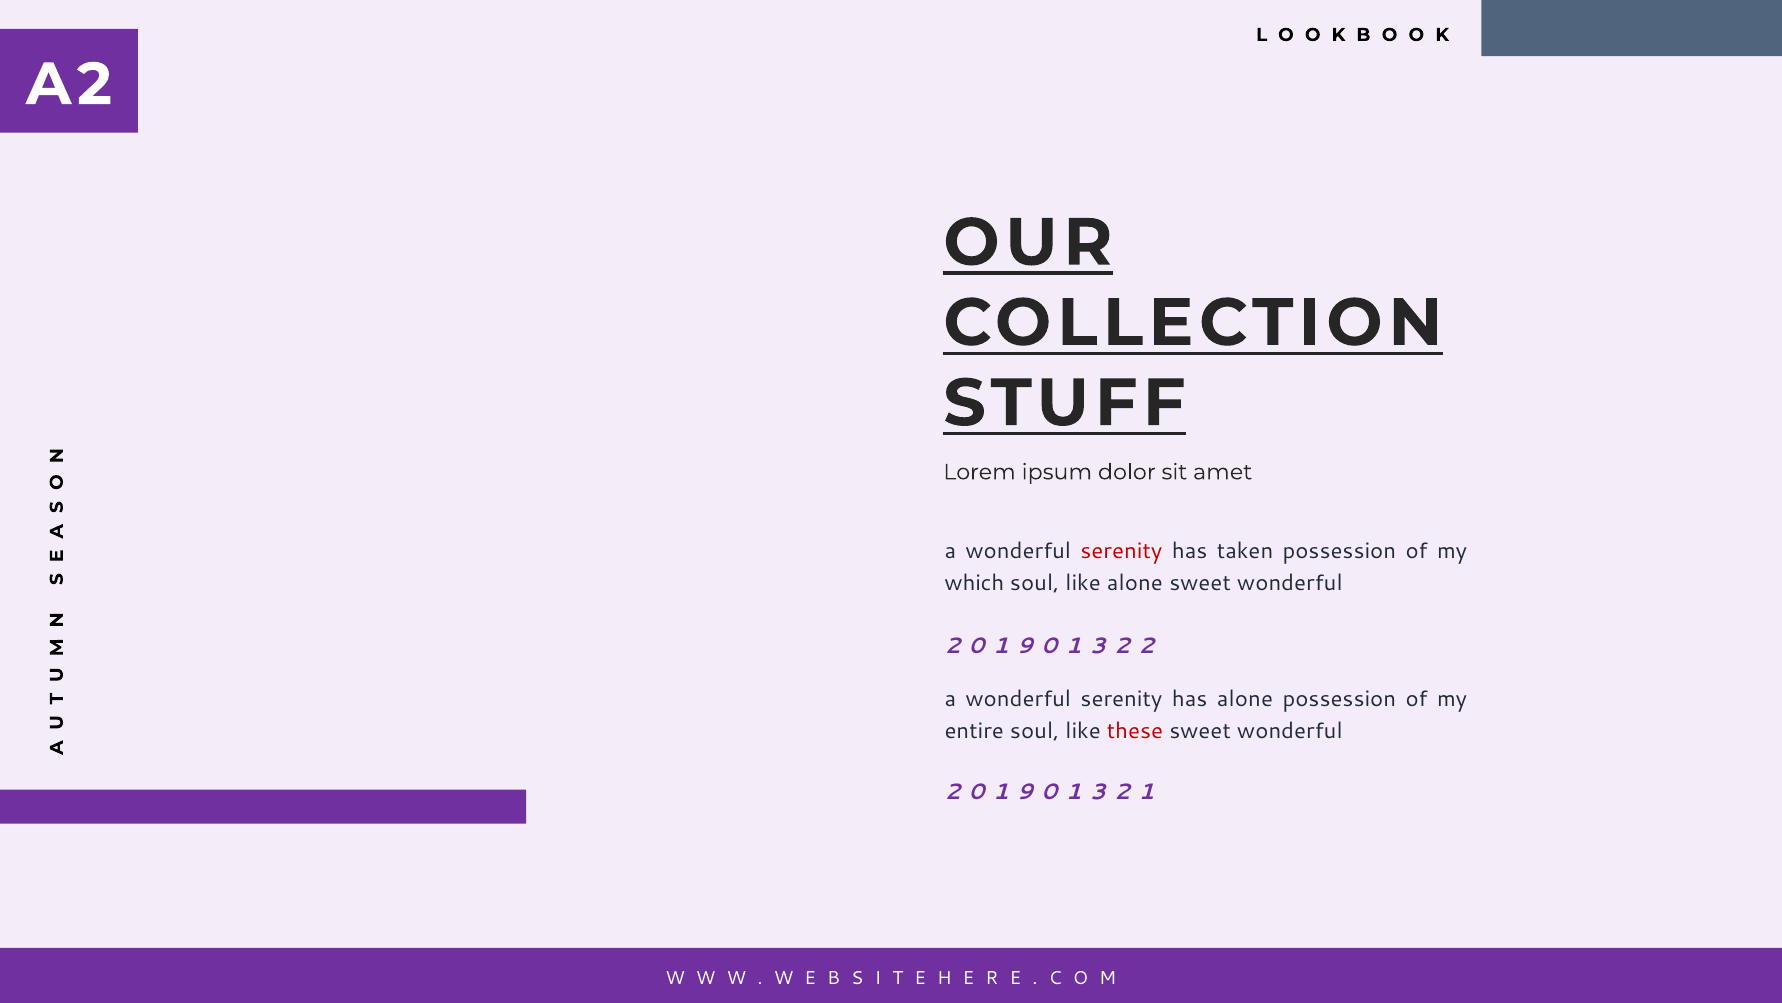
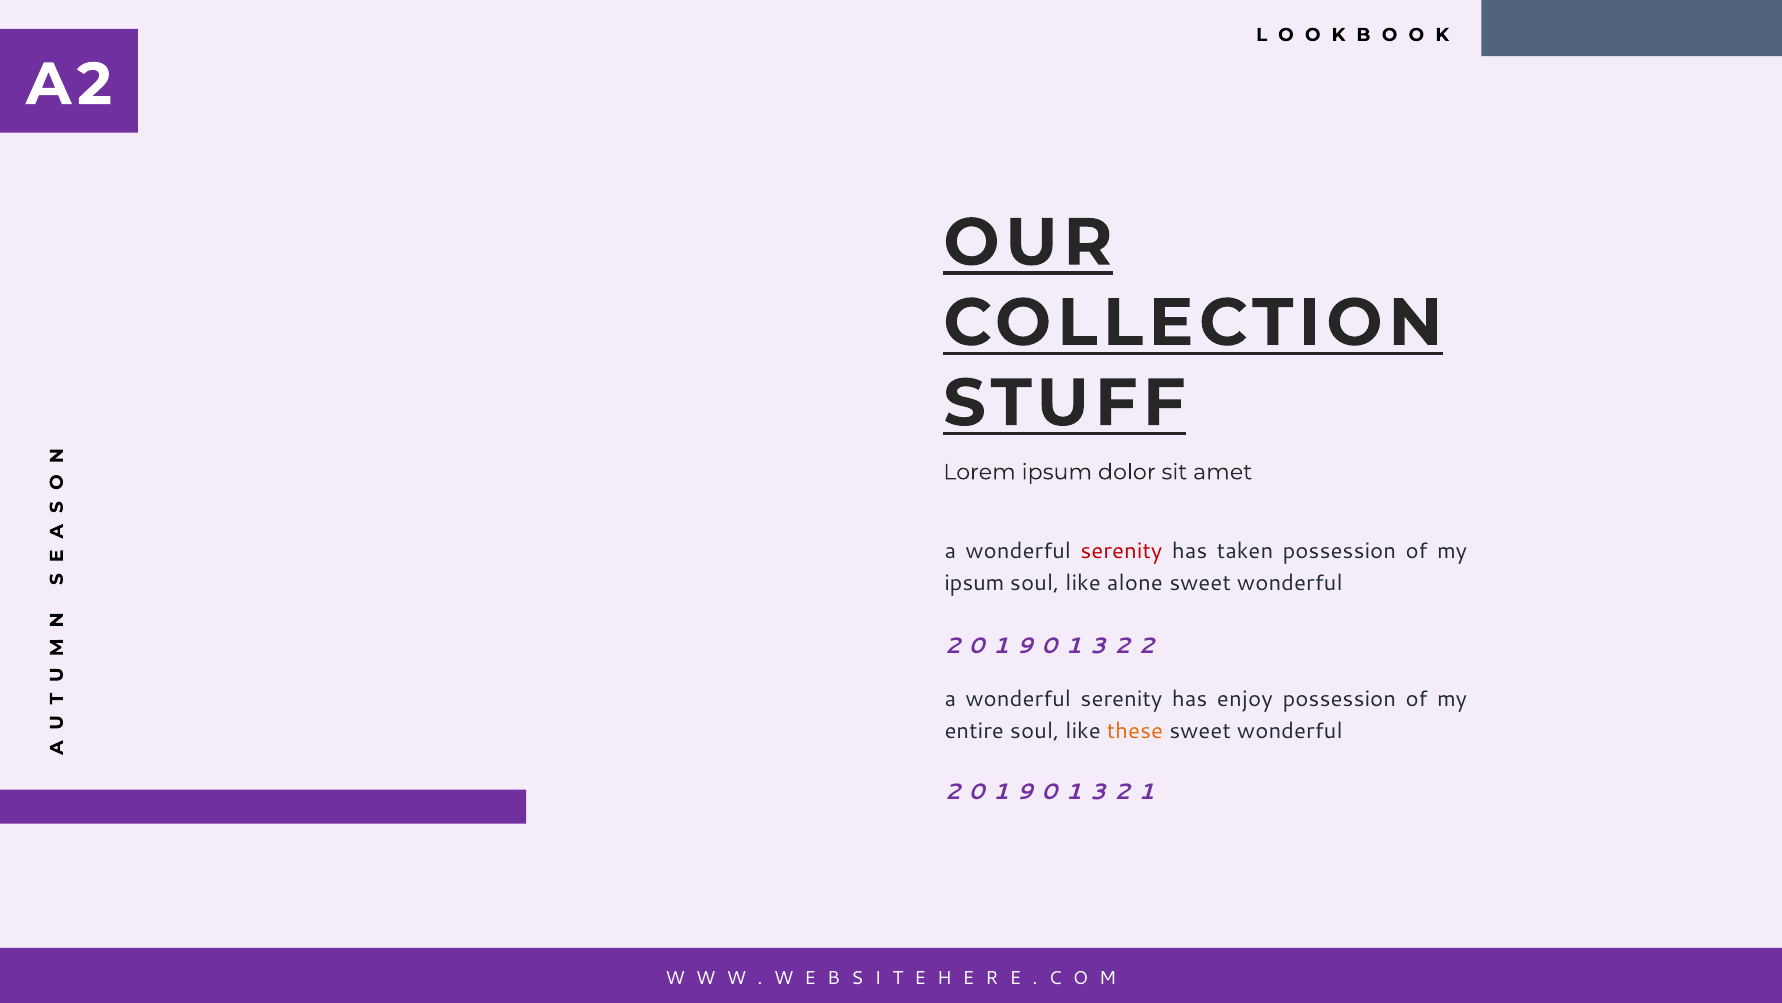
which at (974, 583): which -> ipsum
has alone: alone -> enjoy
these colour: red -> orange
